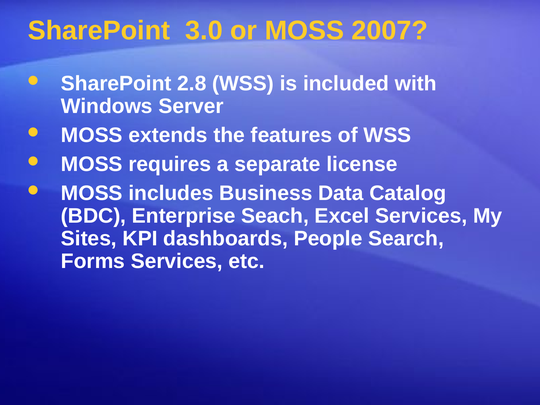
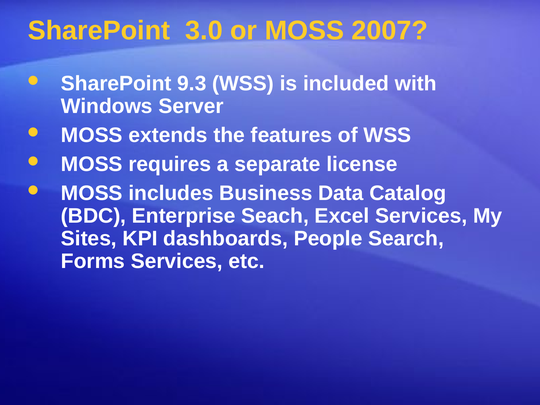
2.8: 2.8 -> 9.3
